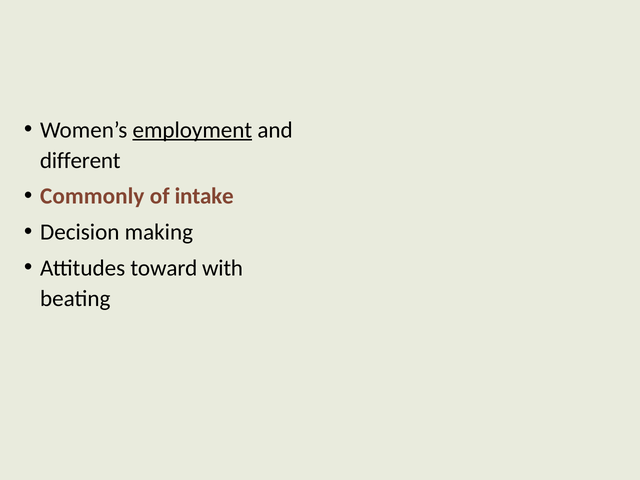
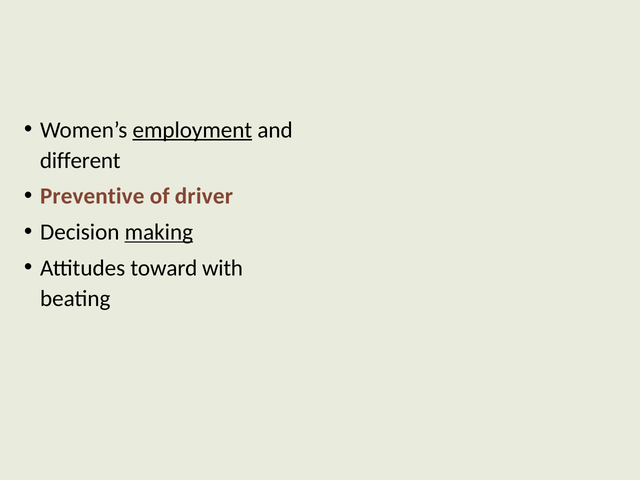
Commonly: Commonly -> Preventive
intake: intake -> driver
making underline: none -> present
